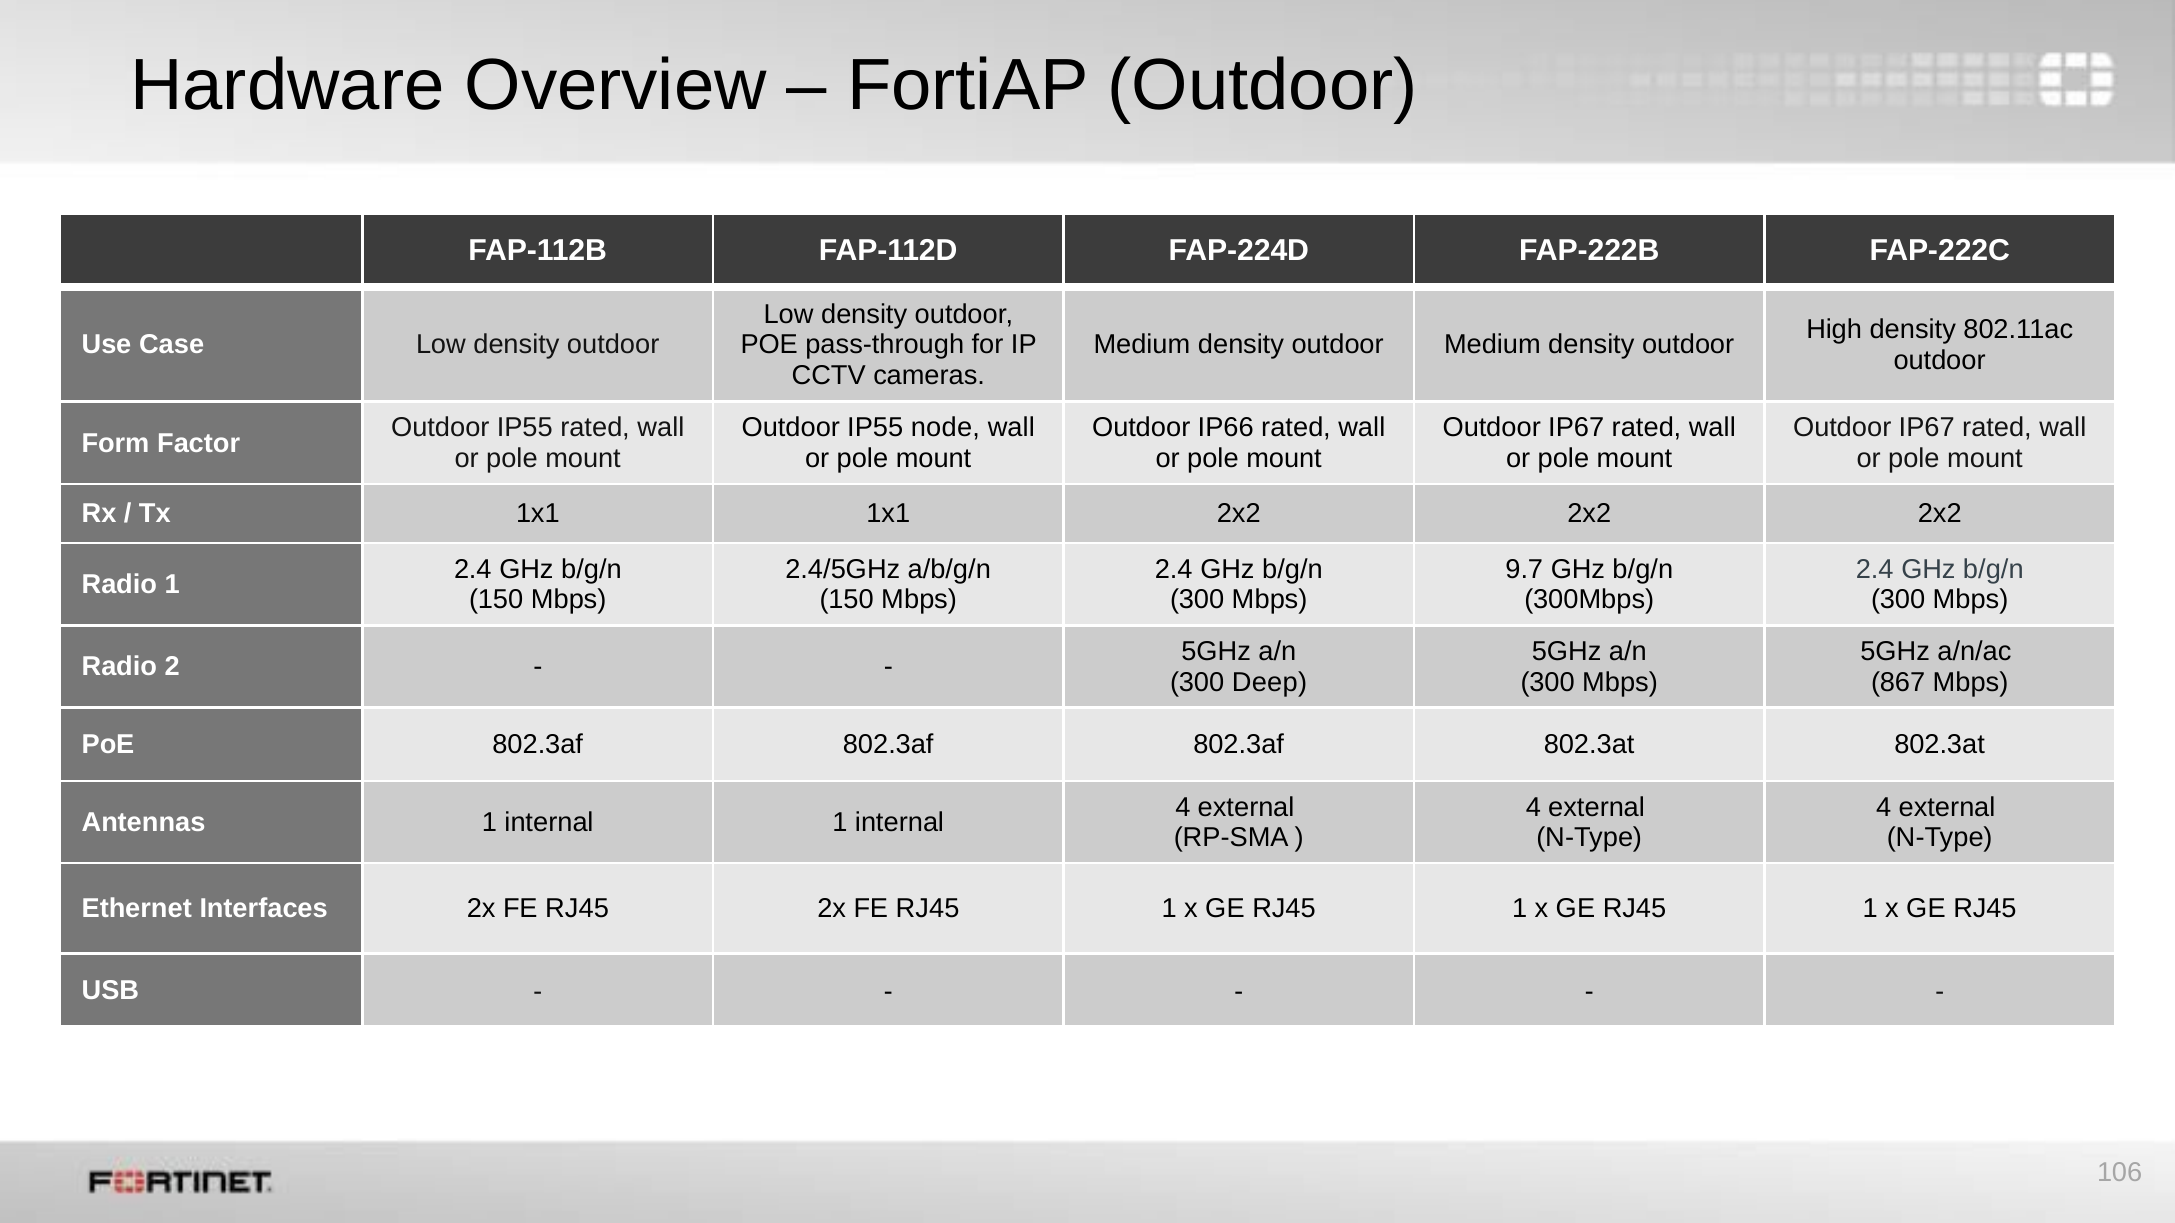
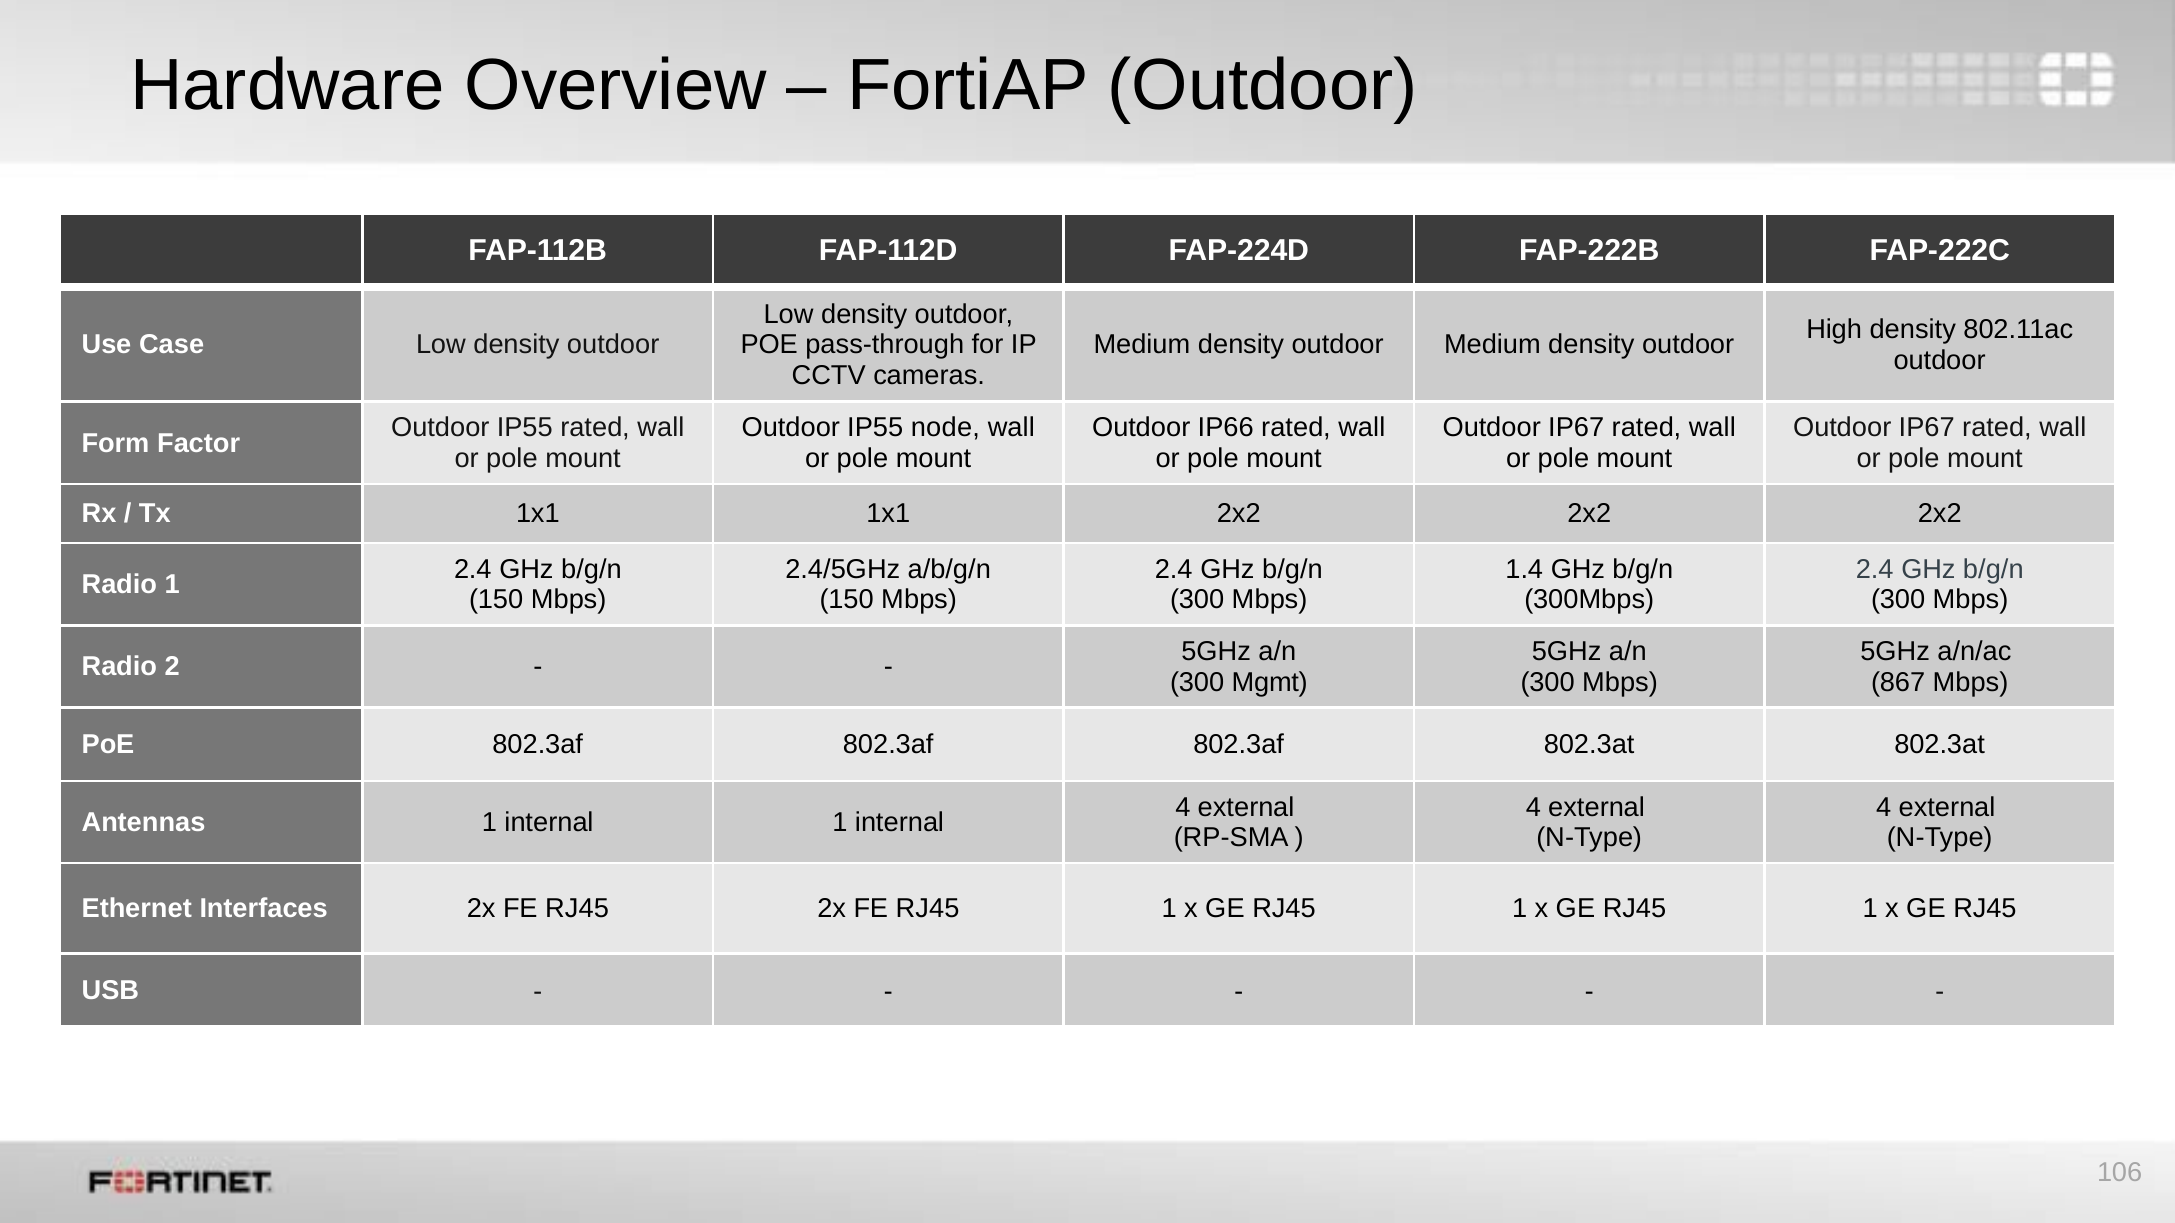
9.7: 9.7 -> 1.4
Deep: Deep -> Mgmt
